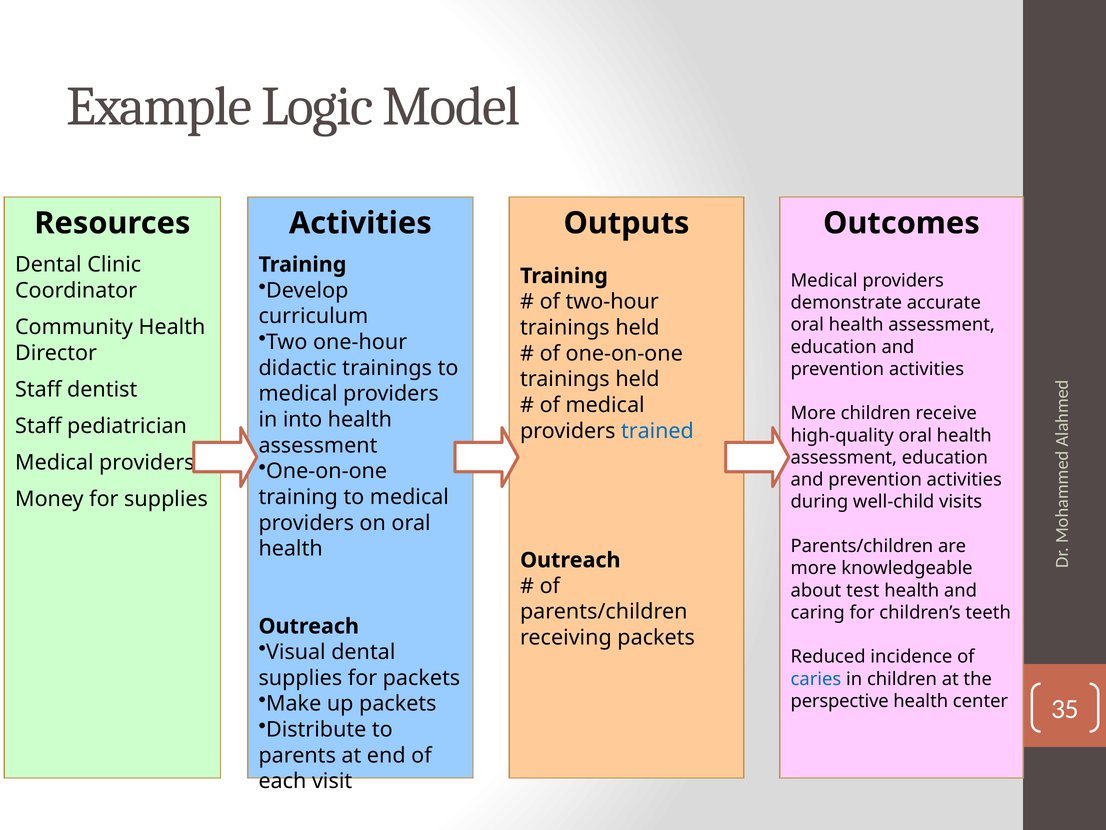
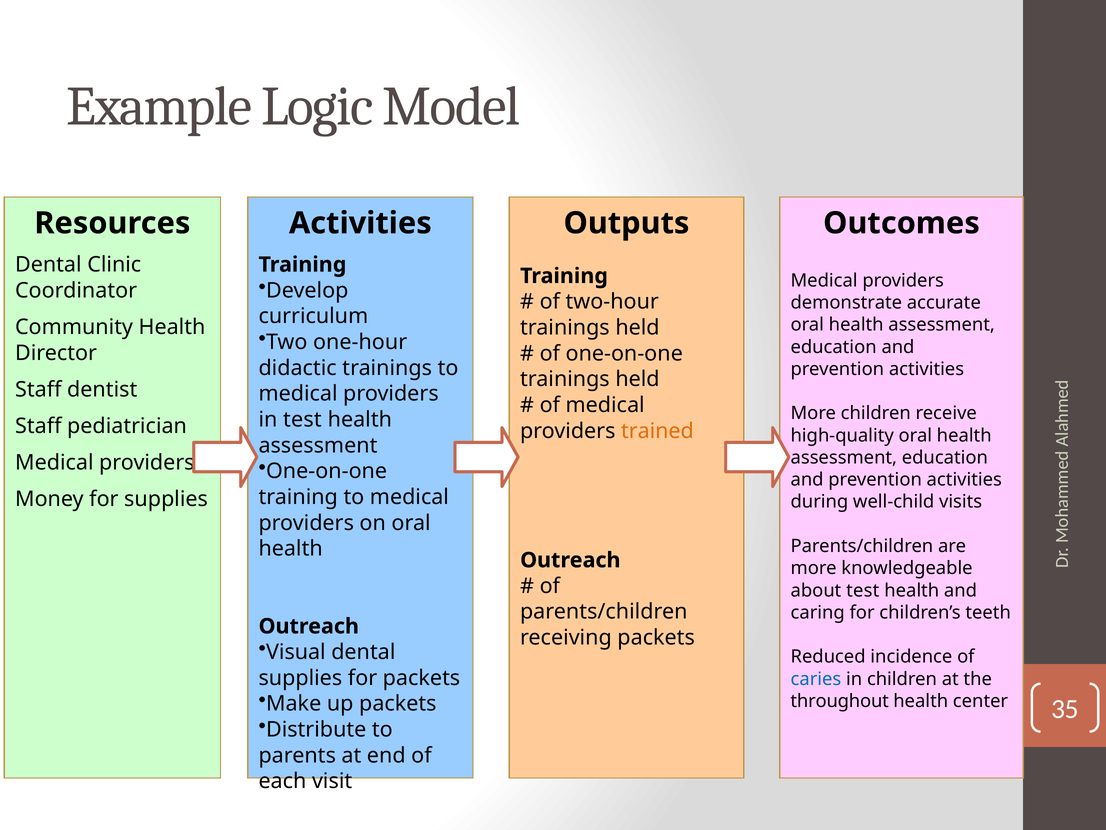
in into: into -> test
trained colour: blue -> orange
perspective: perspective -> throughout
